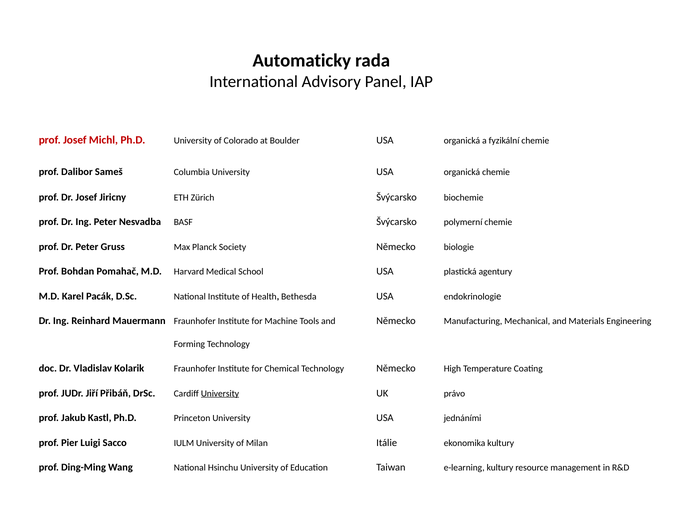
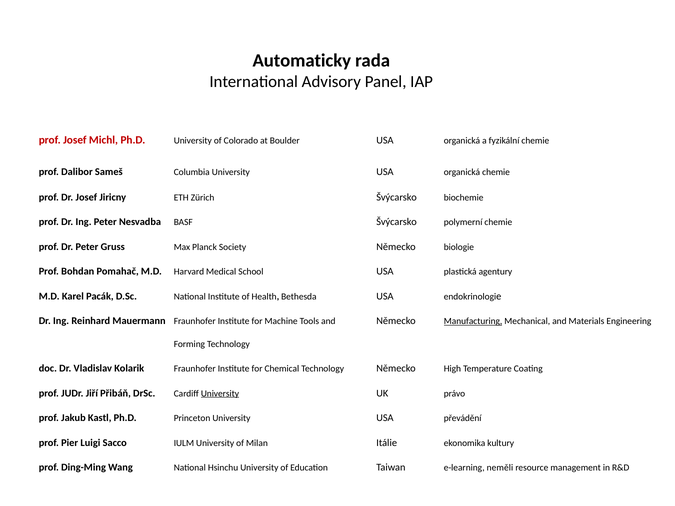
Manufacturing underline: none -> present
jednáními: jednáními -> převádění
e-learning kultury: kultury -> neměli
